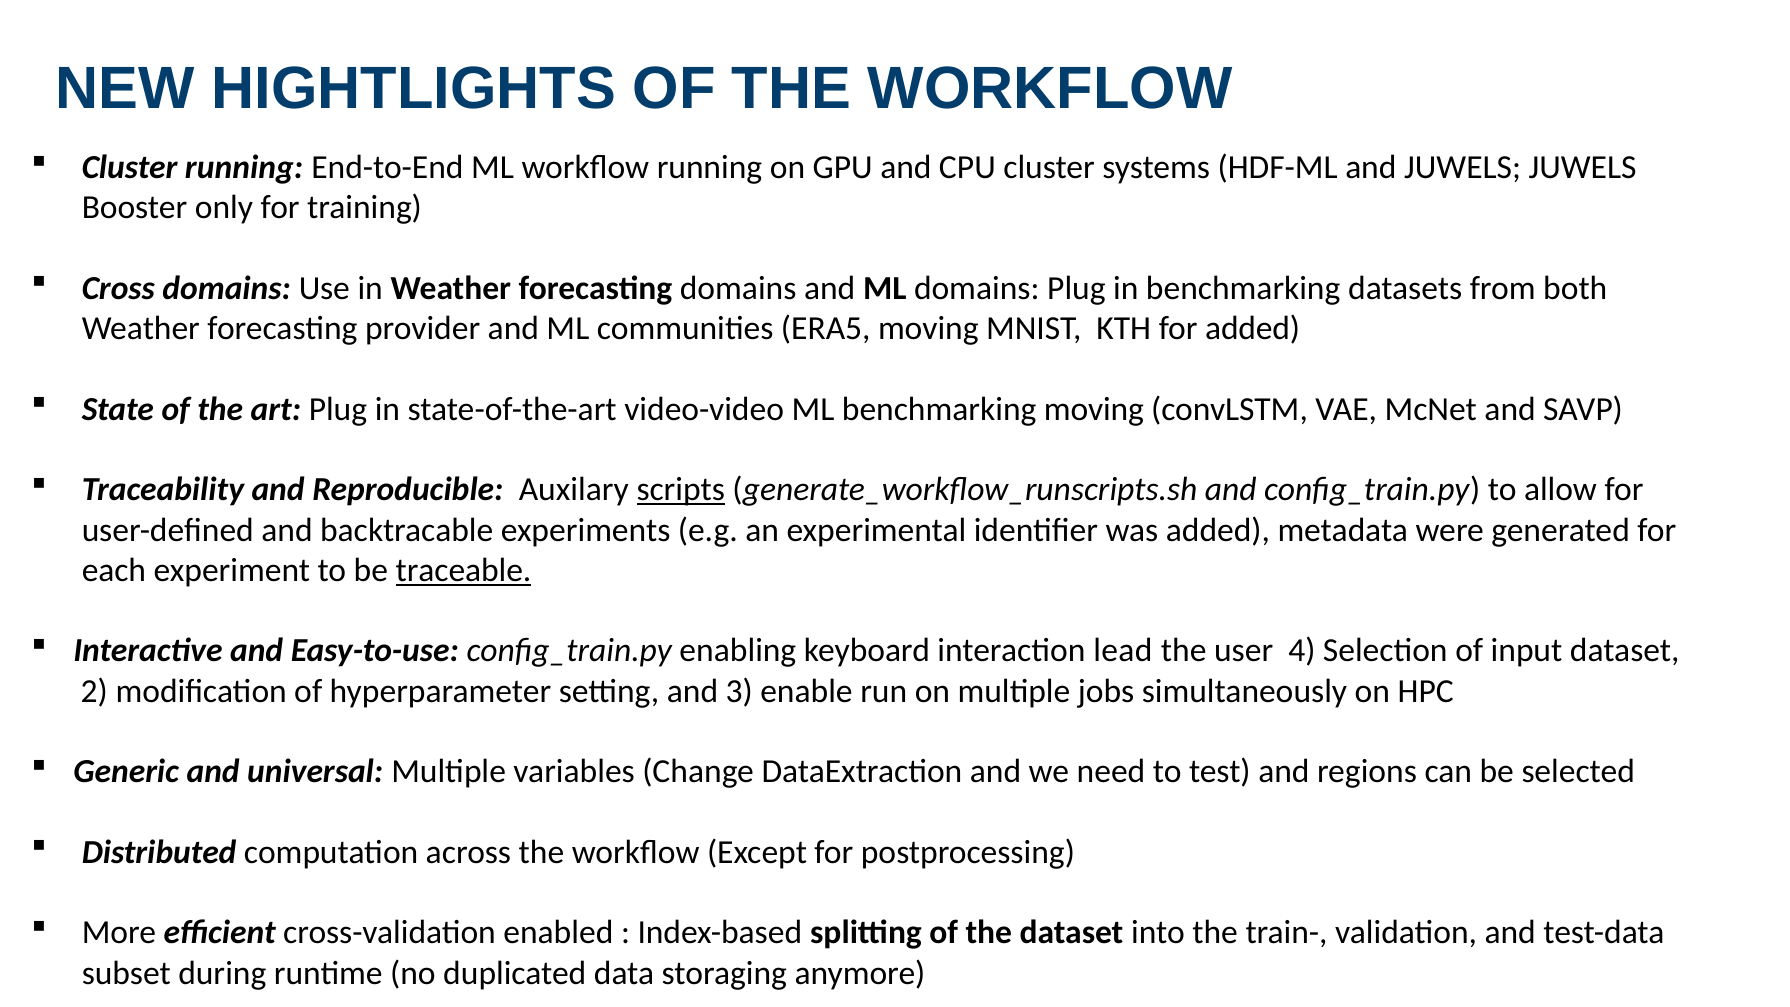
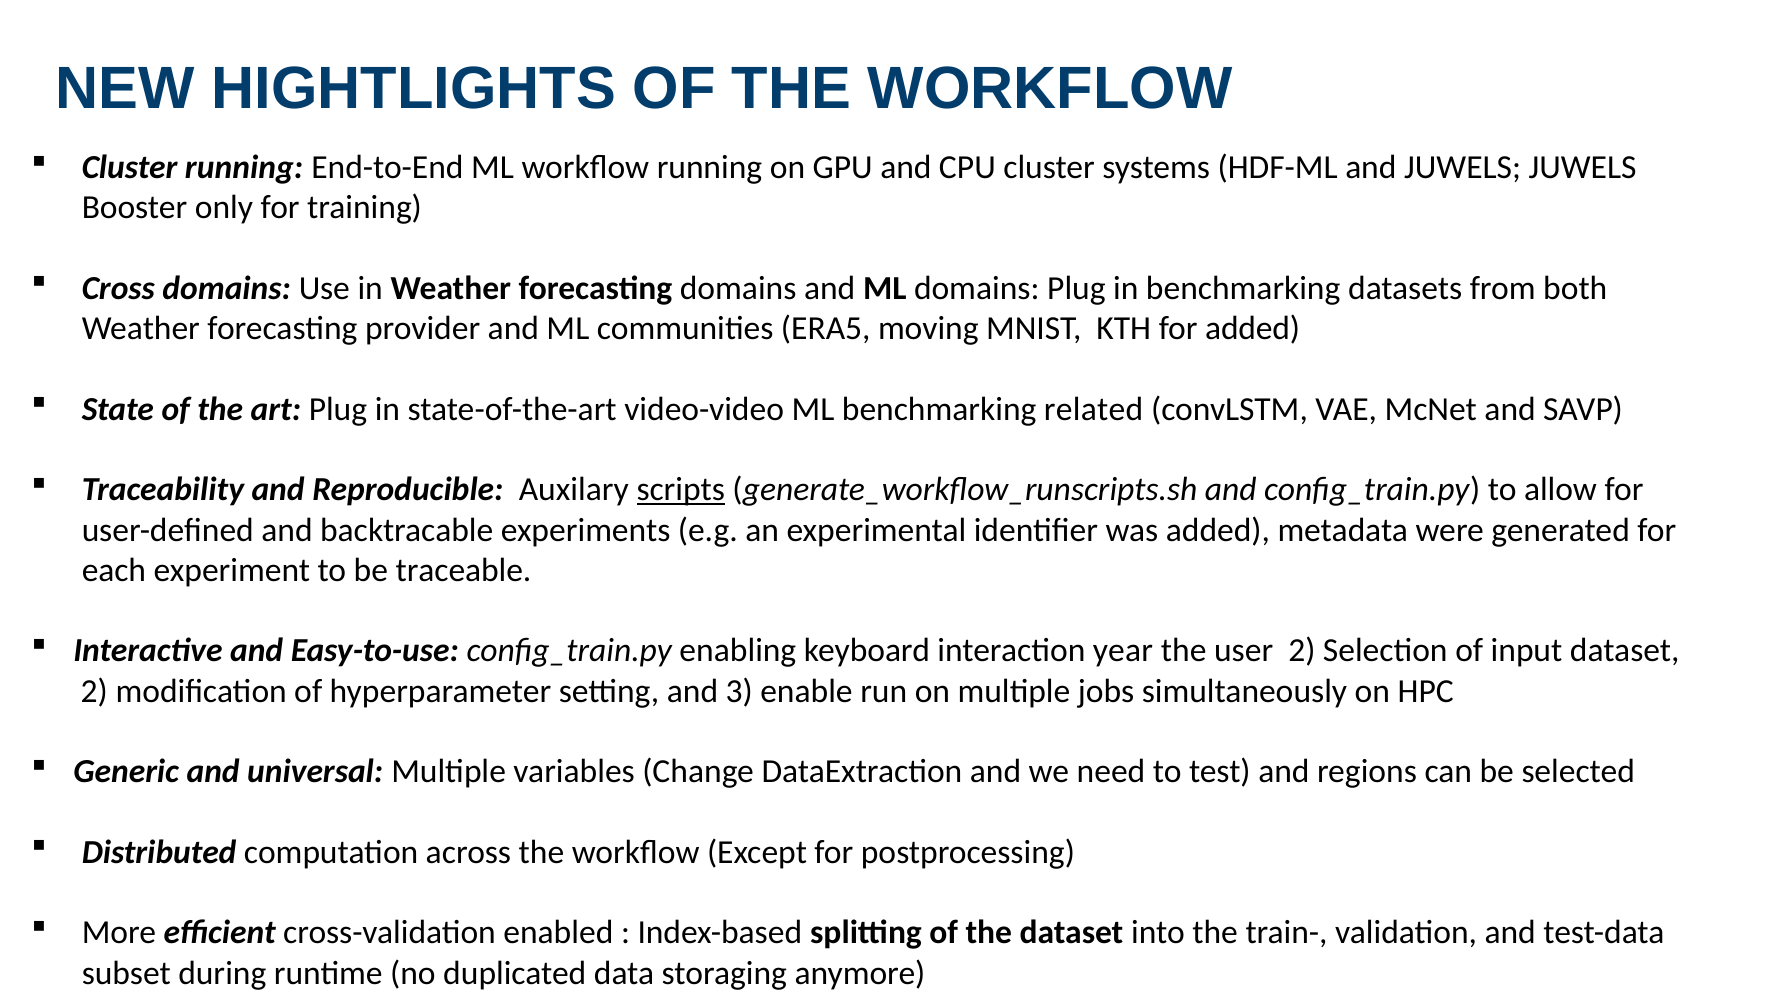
benchmarking moving: moving -> related
traceable underline: present -> none
lead: lead -> year
user 4: 4 -> 2
